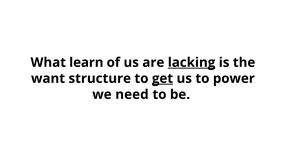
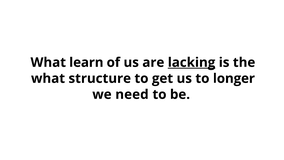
want at (48, 78): want -> what
get underline: present -> none
power: power -> longer
